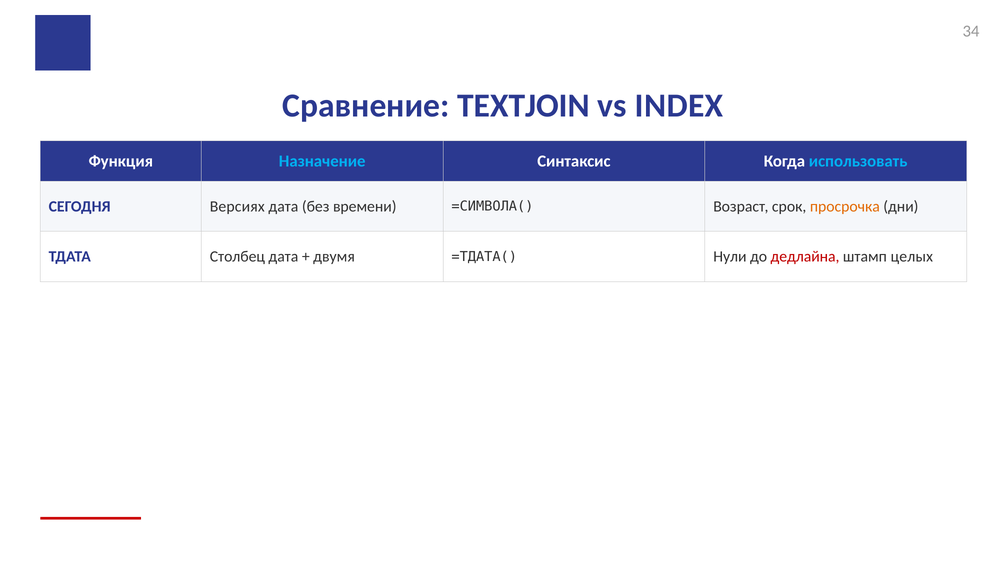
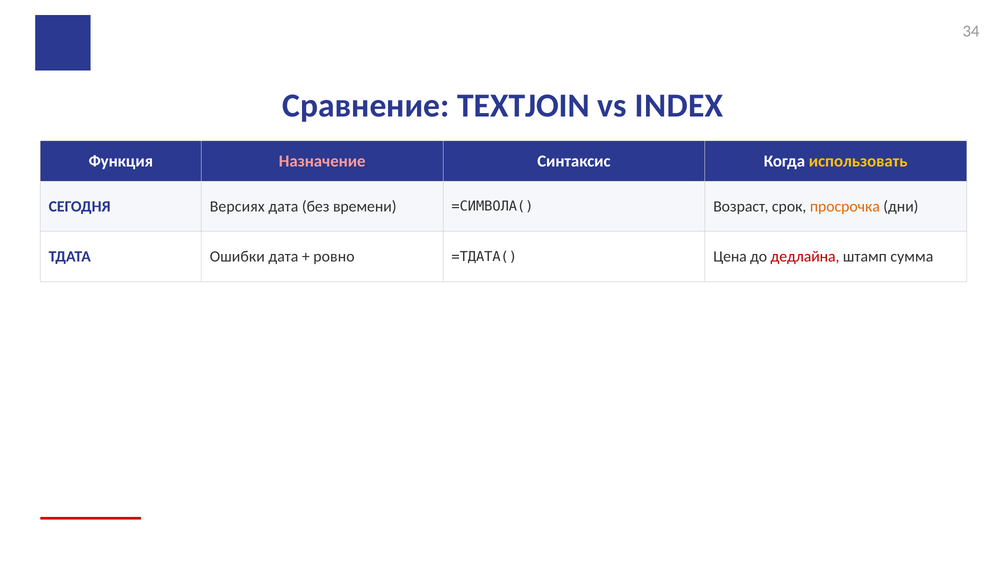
Назначение colour: light blue -> pink
использовать colour: light blue -> yellow
Столбец: Столбец -> Ошибки
двумя: двумя -> ровно
Нули: Нули -> Цена
целых: целых -> сумма
